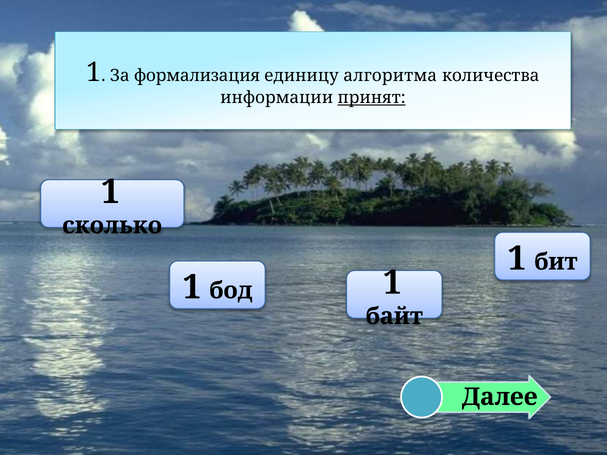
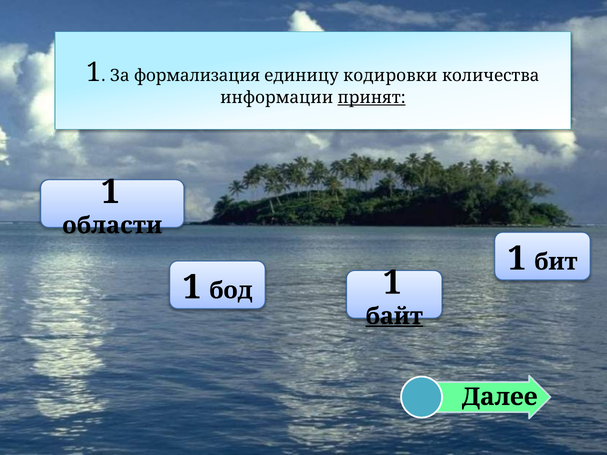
алгоритма: алгоритма -> кодировки
сколько: сколько -> области
байт underline: none -> present
